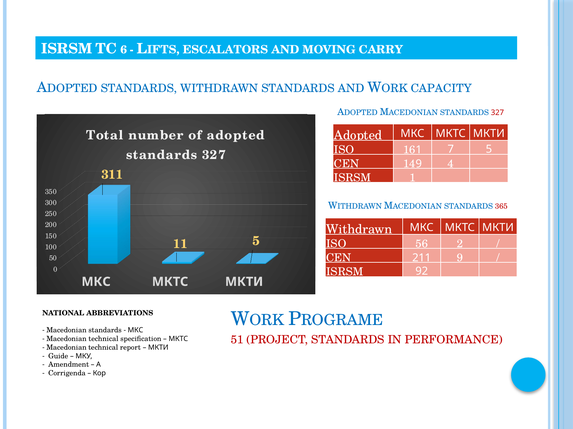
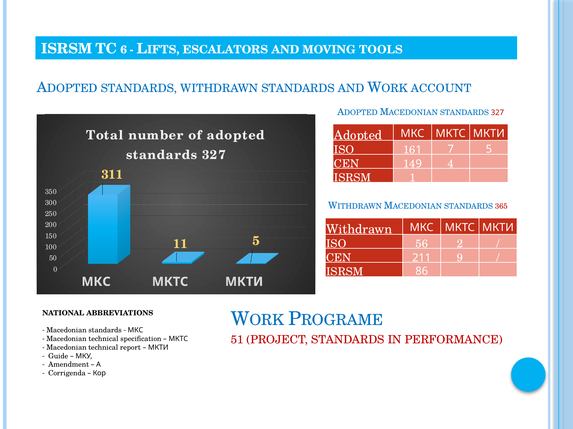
CARRY: CARRY -> TOOLS
CAPACITY: CAPACITY -> ACCOUNT
92: 92 -> 86
